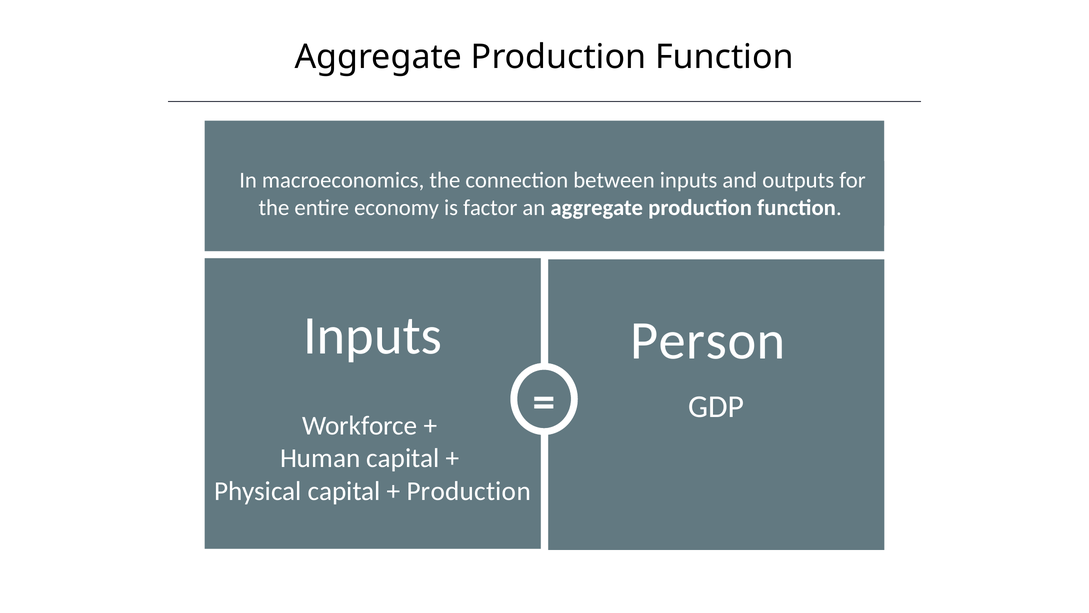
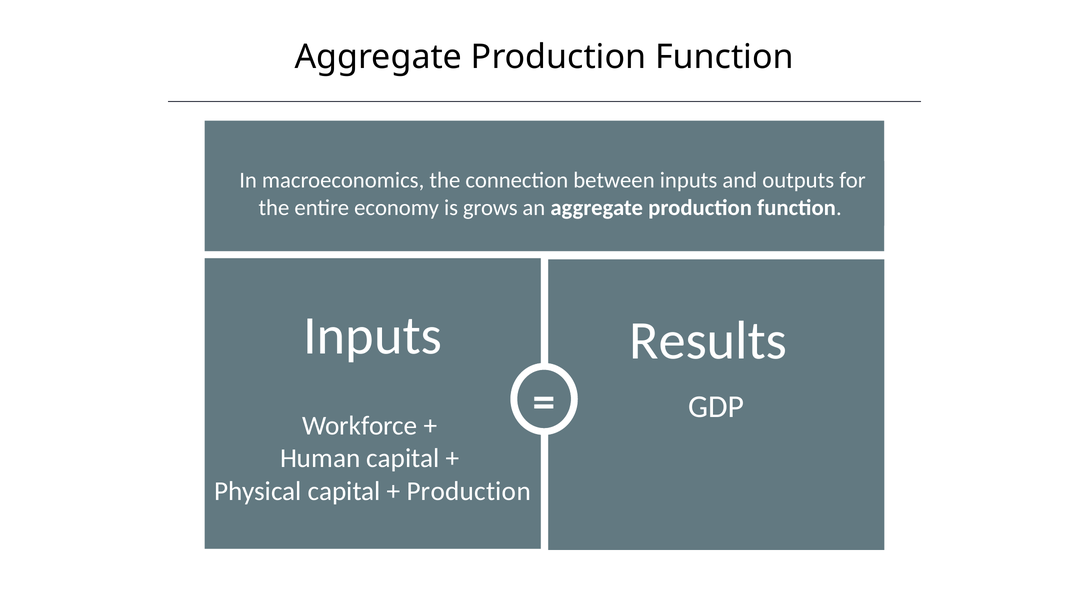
factor: factor -> grows
Person: Person -> Results
